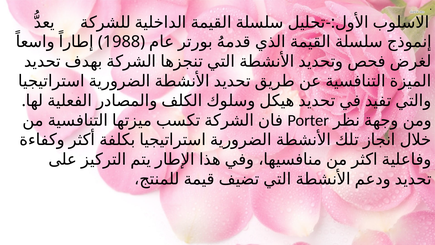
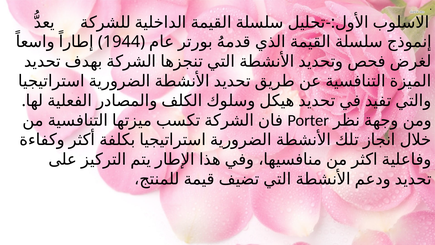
1988: 1988 -> 1944
